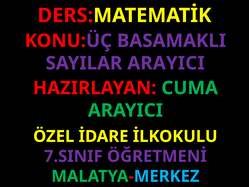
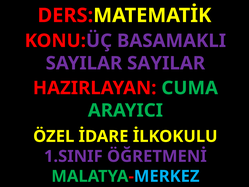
SAYILAR ARAYICI: ARAYICI -> SAYILAR
7.SINIF: 7.SINIF -> 1.SINIF
